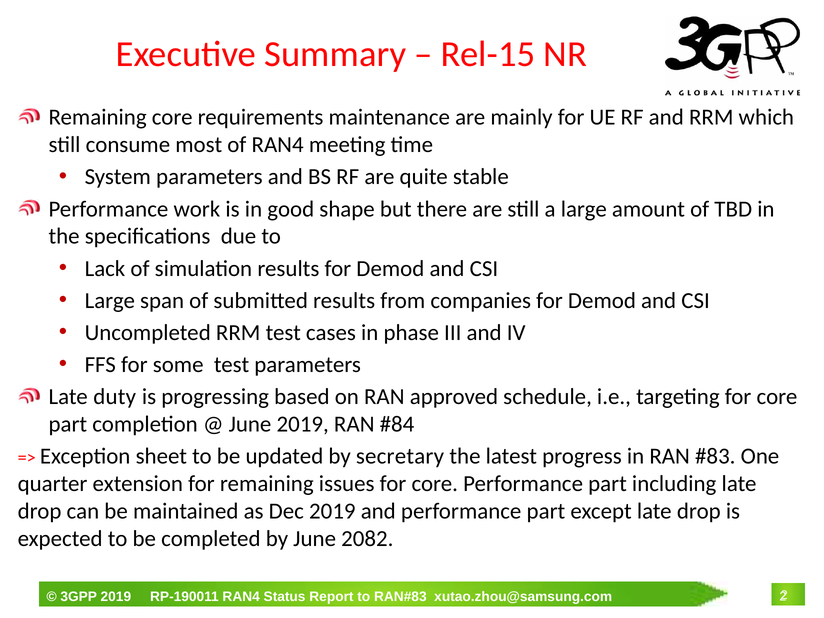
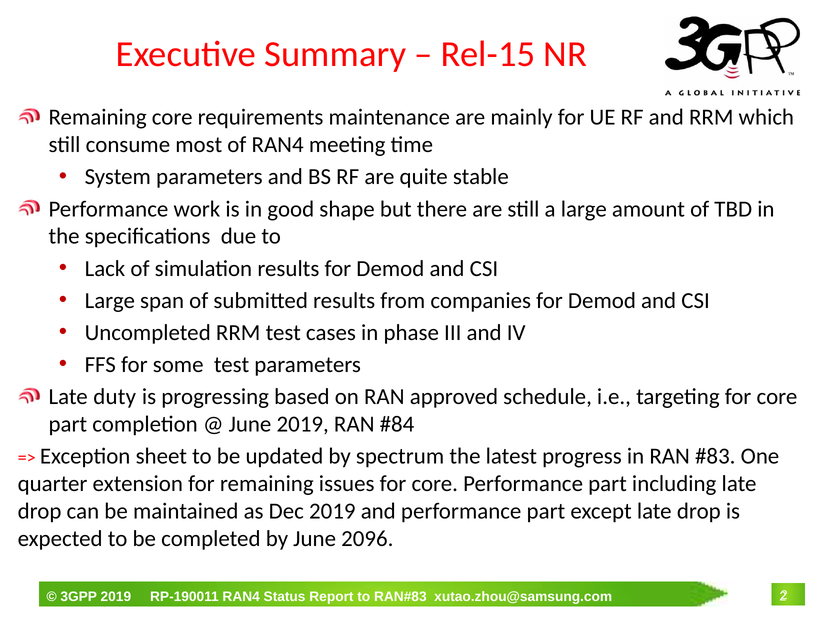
secretary: secretary -> spectrum
2082: 2082 -> 2096
